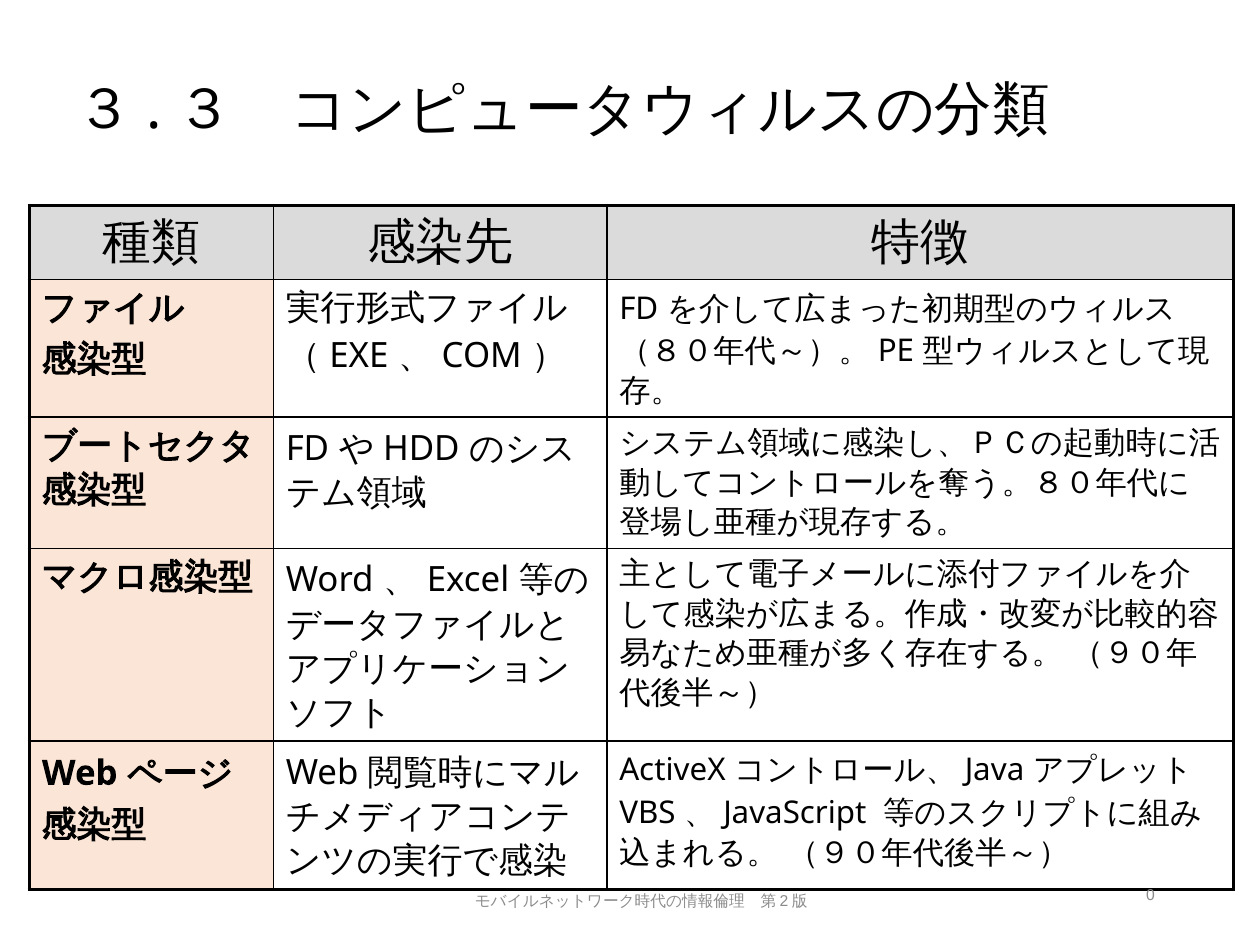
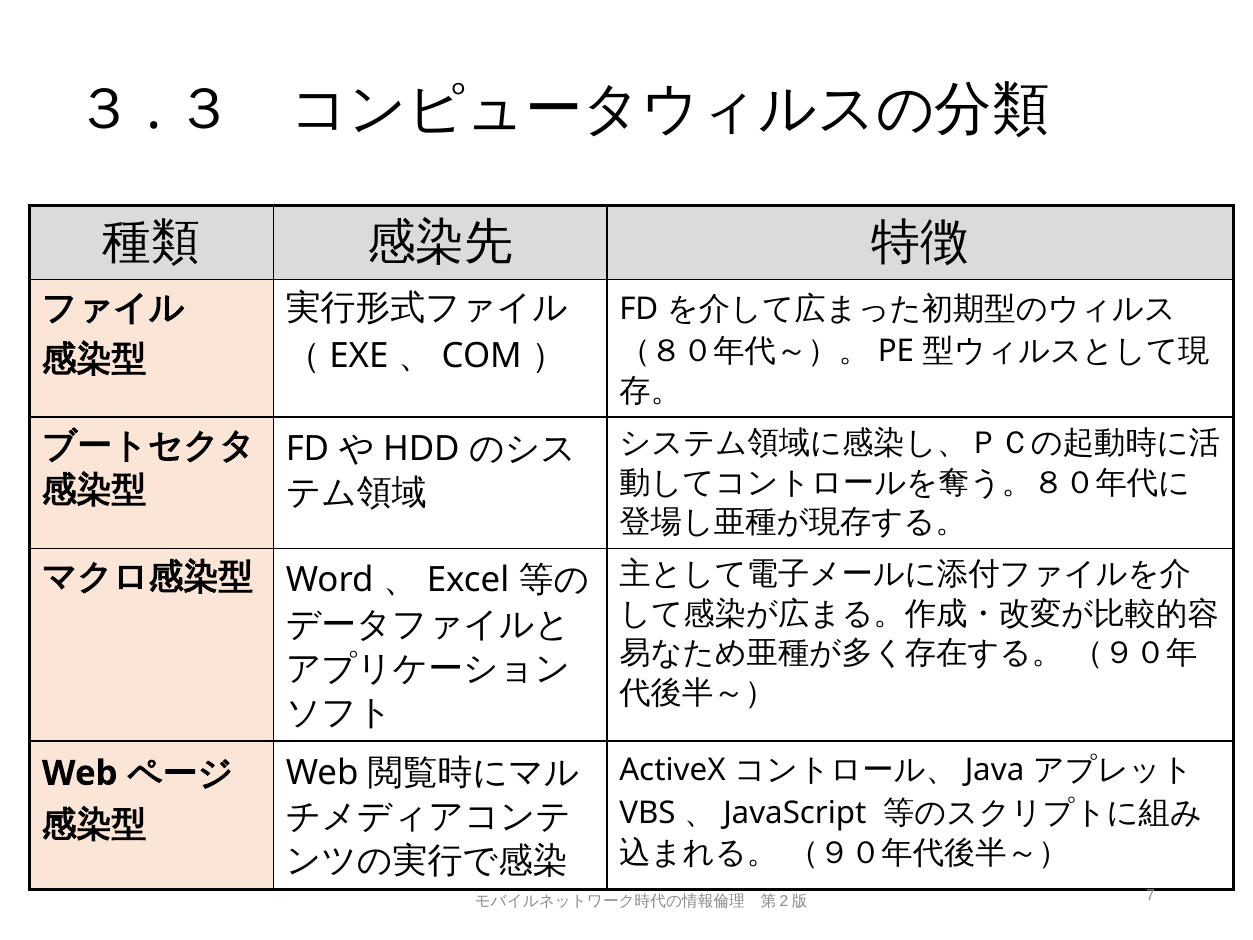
0: 0 -> 7
